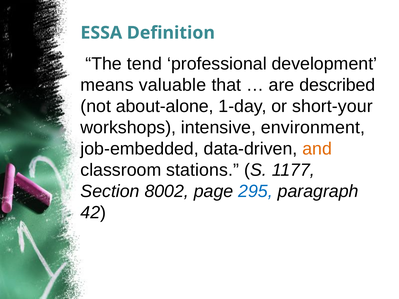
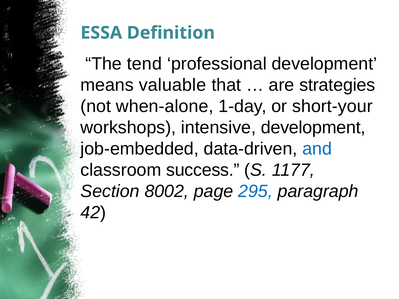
described: described -> strategies
about-alone: about-alone -> when-alone
intensive environment: environment -> development
and colour: orange -> blue
stations: stations -> success
